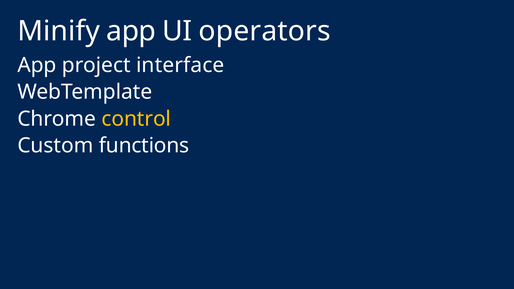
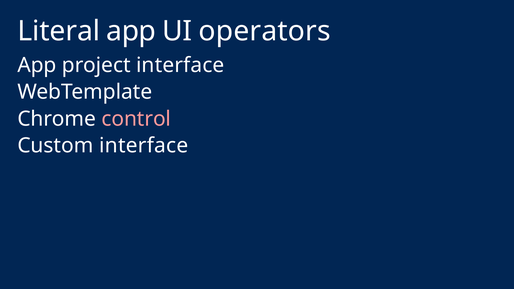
Minify: Minify -> Literal
control colour: yellow -> pink
Custom functions: functions -> interface
